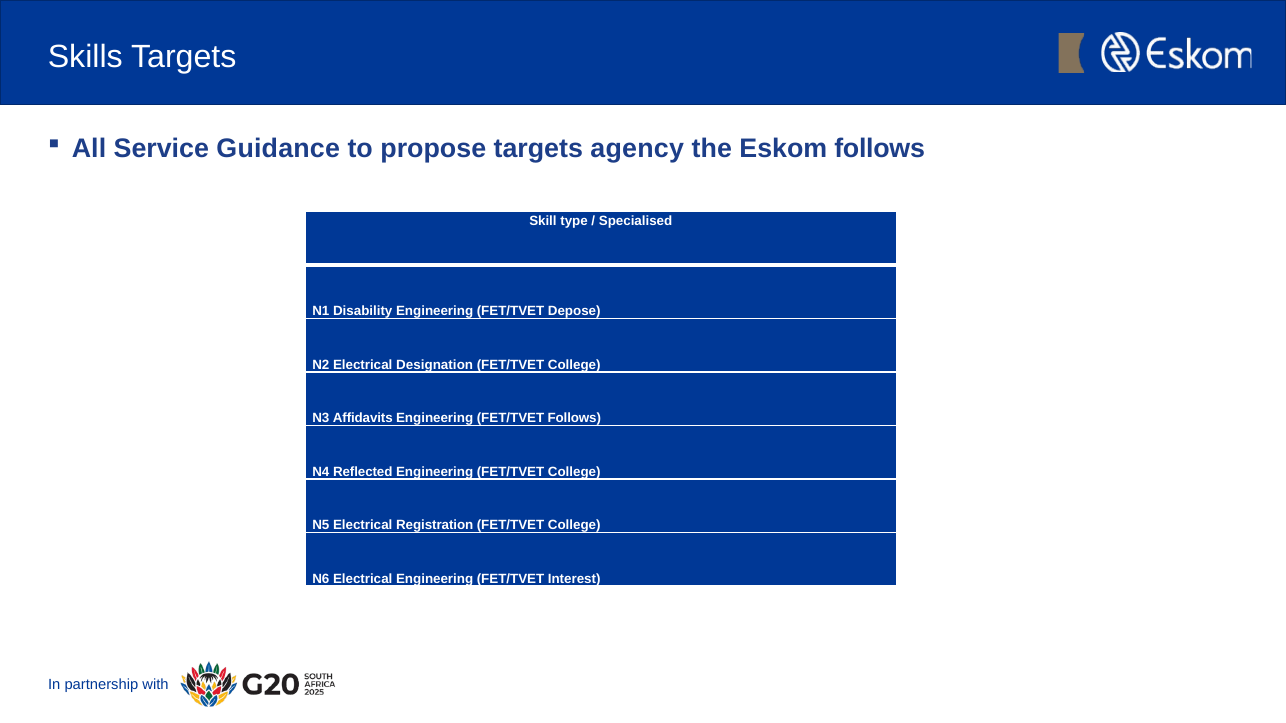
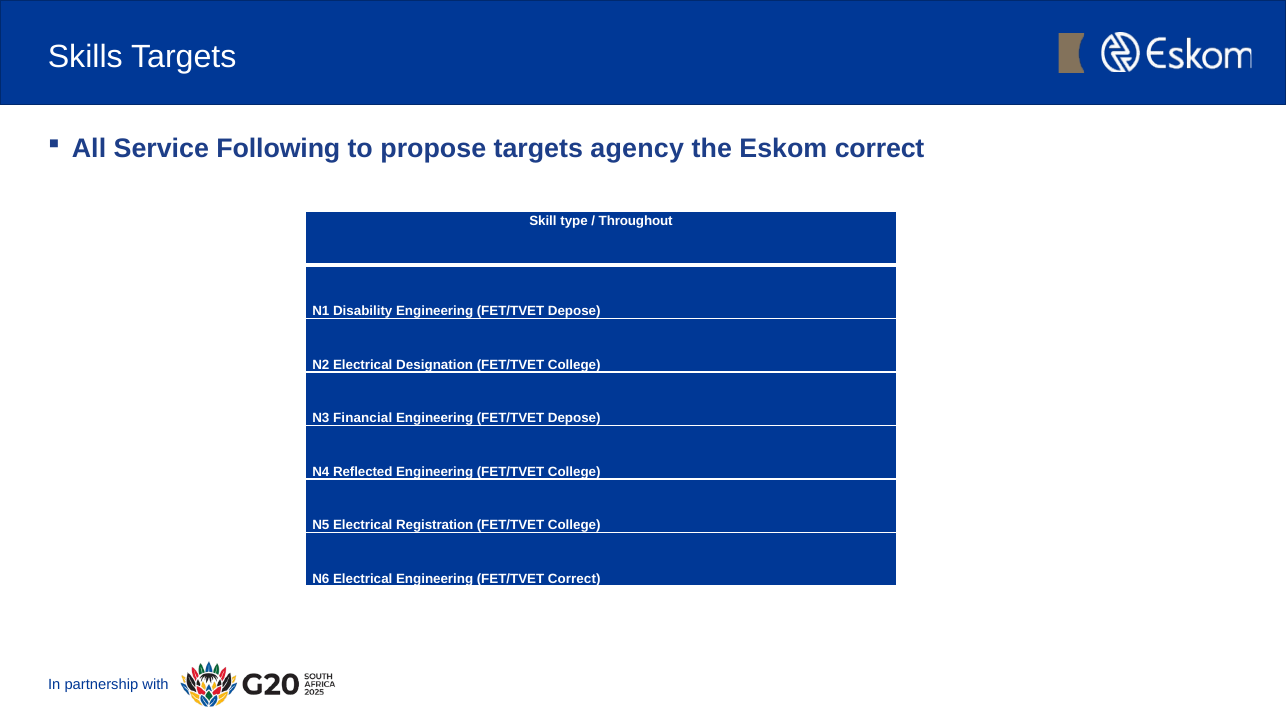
Guidance: Guidance -> Following
Eskom follows: follows -> correct
Specialised: Specialised -> Throughout
Affidavits: Affidavits -> Financial
Follows at (574, 418): Follows -> Depose
FET/TVET Interest: Interest -> Correct
